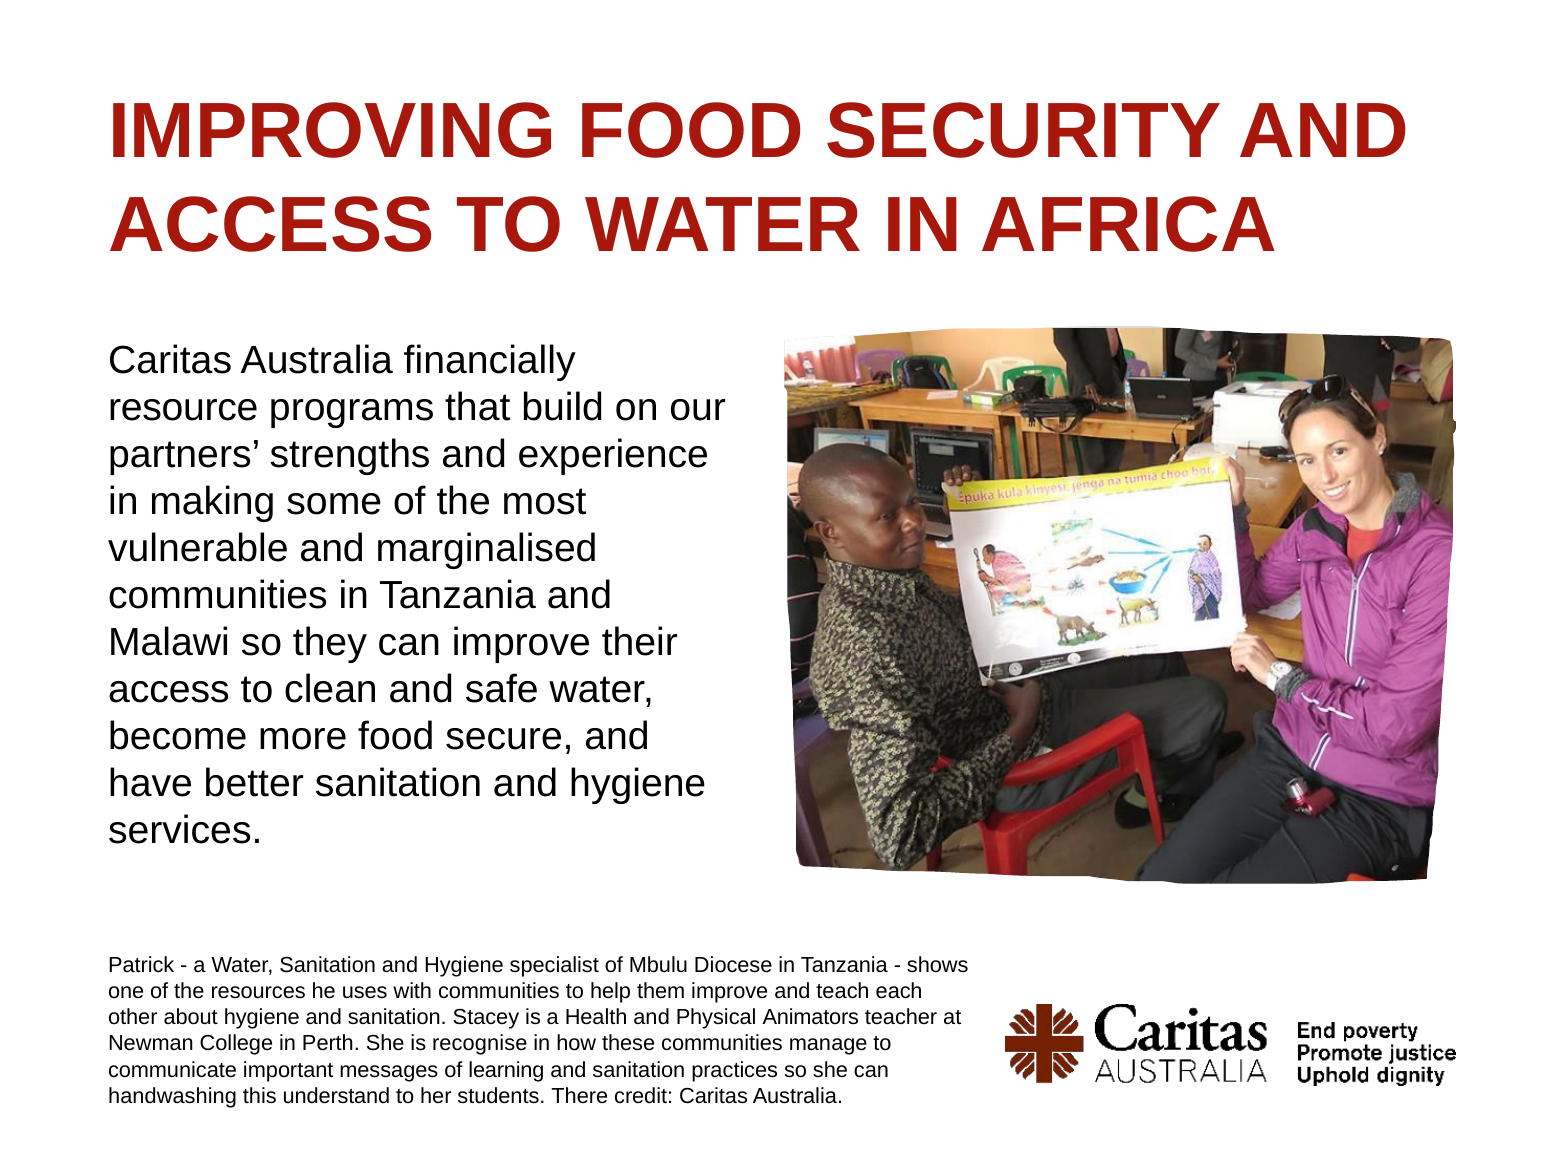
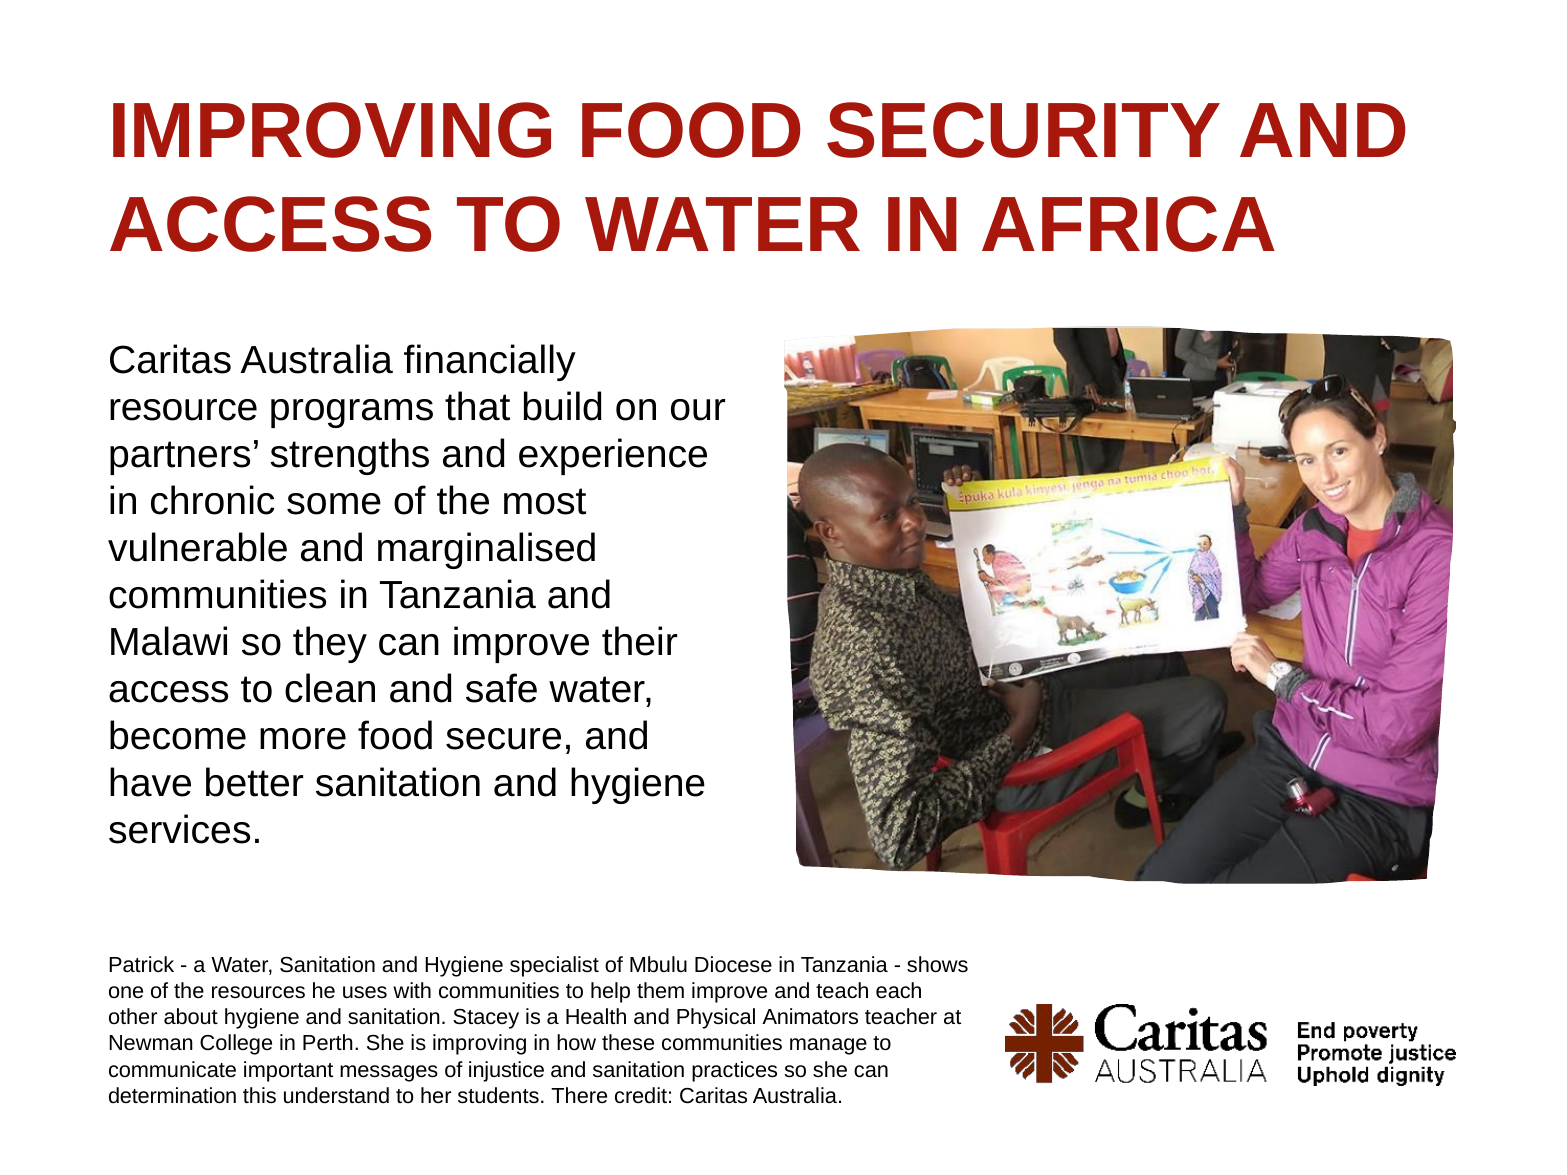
making: making -> chronic
is recognise: recognise -> improving
learning: learning -> injustice
handwashing: handwashing -> determination
